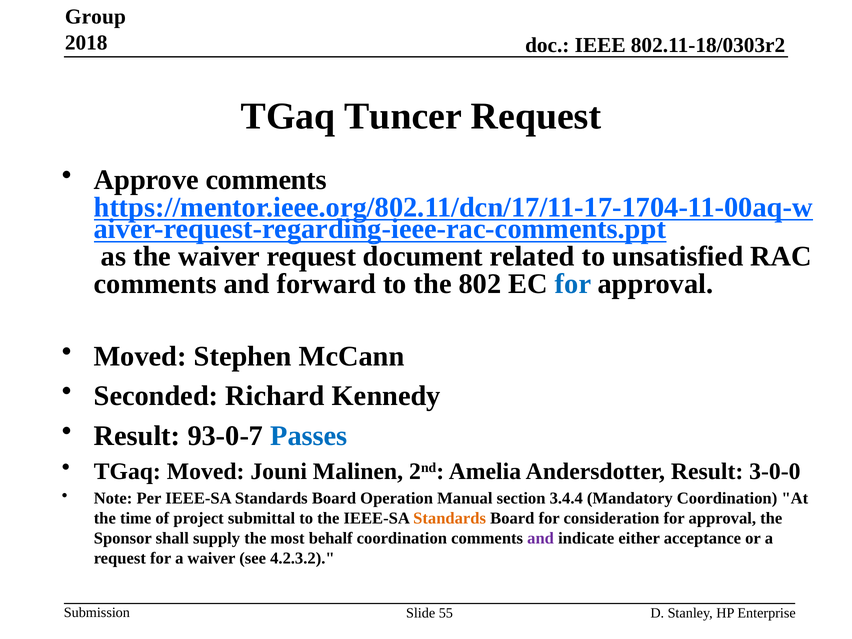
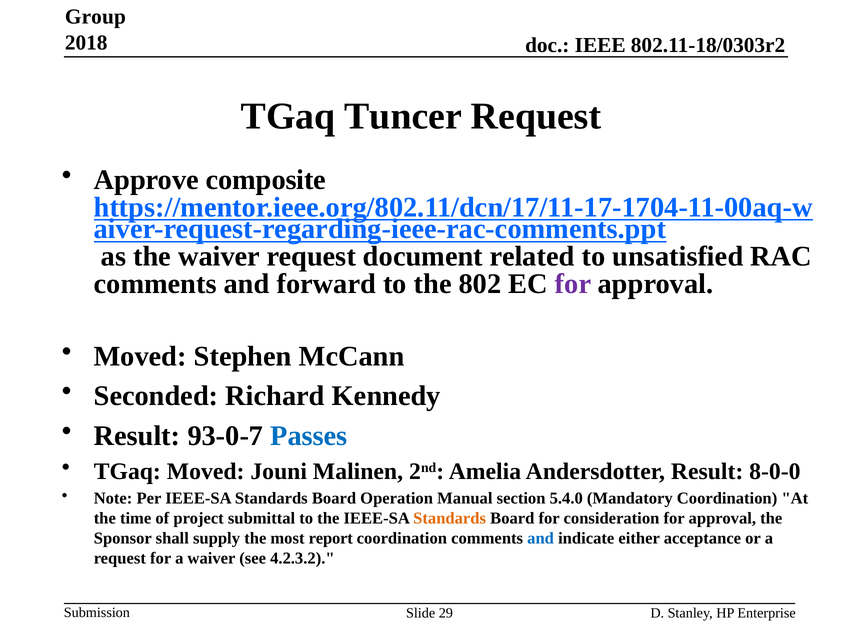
Approve comments: comments -> composite
for at (573, 284) colour: blue -> purple
3-0-0: 3-0-0 -> 8-0-0
3.4.4: 3.4.4 -> 5.4.0
behalf: behalf -> report
and at (541, 538) colour: purple -> blue
55: 55 -> 29
